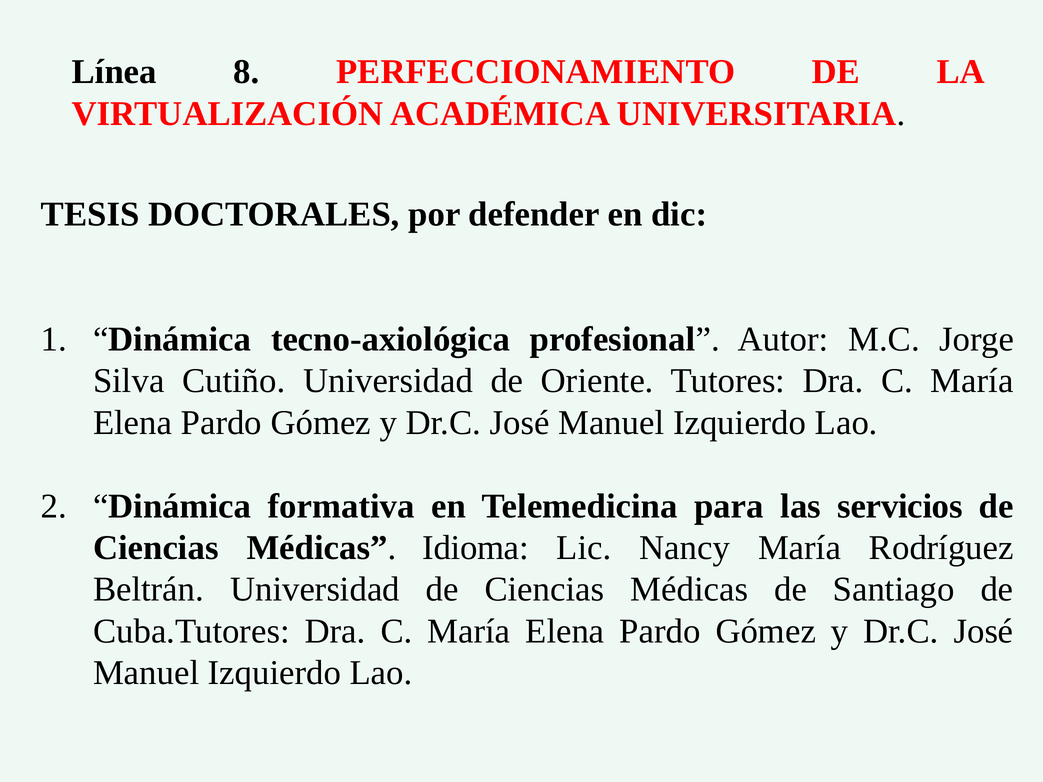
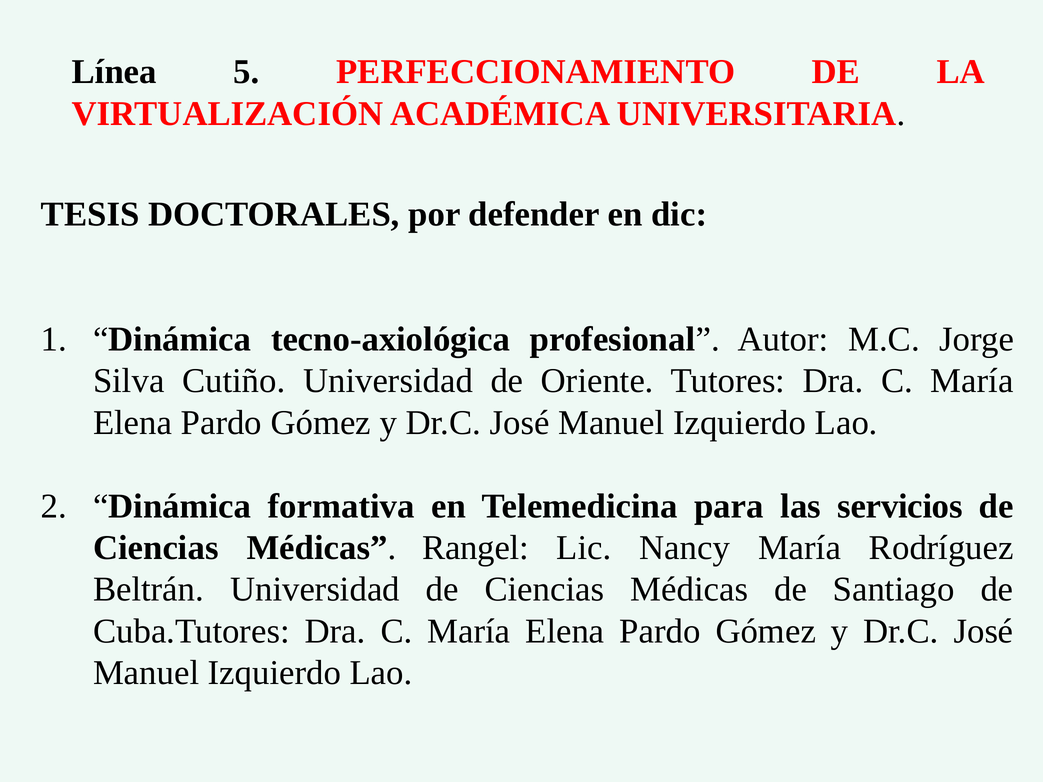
8: 8 -> 5
Idioma: Idioma -> Rangel
